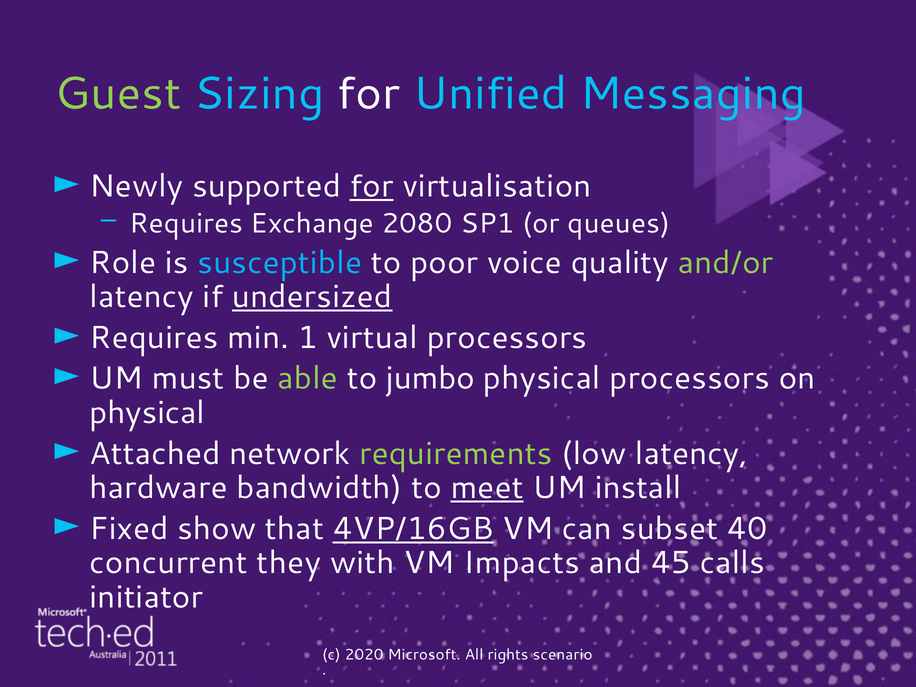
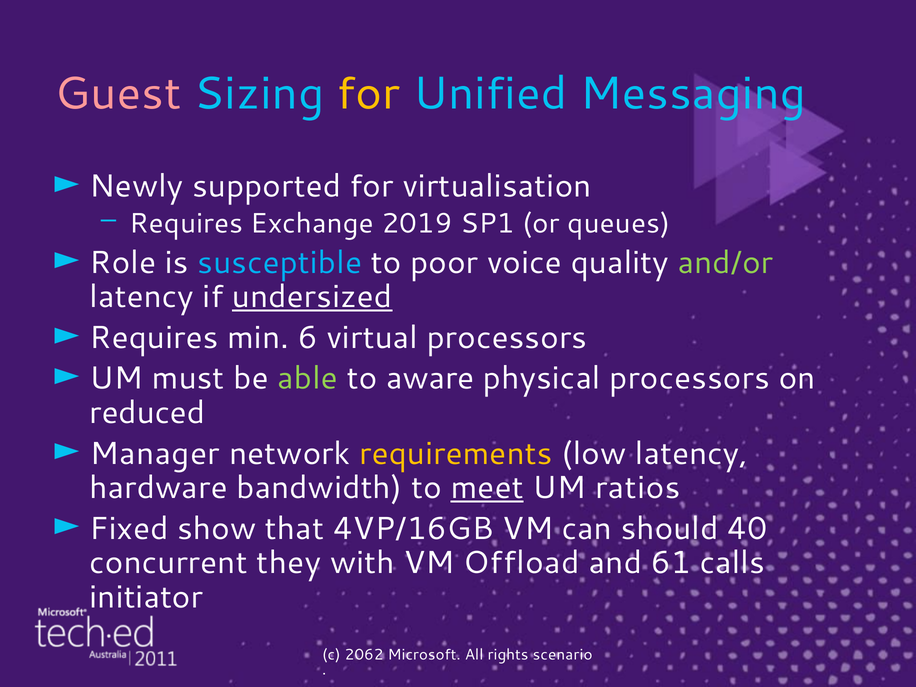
Guest colour: light green -> pink
for at (368, 94) colour: white -> yellow
for at (372, 186) underline: present -> none
2080: 2080 -> 2019
1: 1 -> 6
jumbo: jumbo -> aware
physical at (147, 413): physical -> reduced
Attached: Attached -> Manager
requirements colour: light green -> yellow
install: install -> ratios
4VP/16GB underline: present -> none
subset: subset -> should
Impacts: Impacts -> Offload
45: 45 -> 61
2020: 2020 -> 2062
